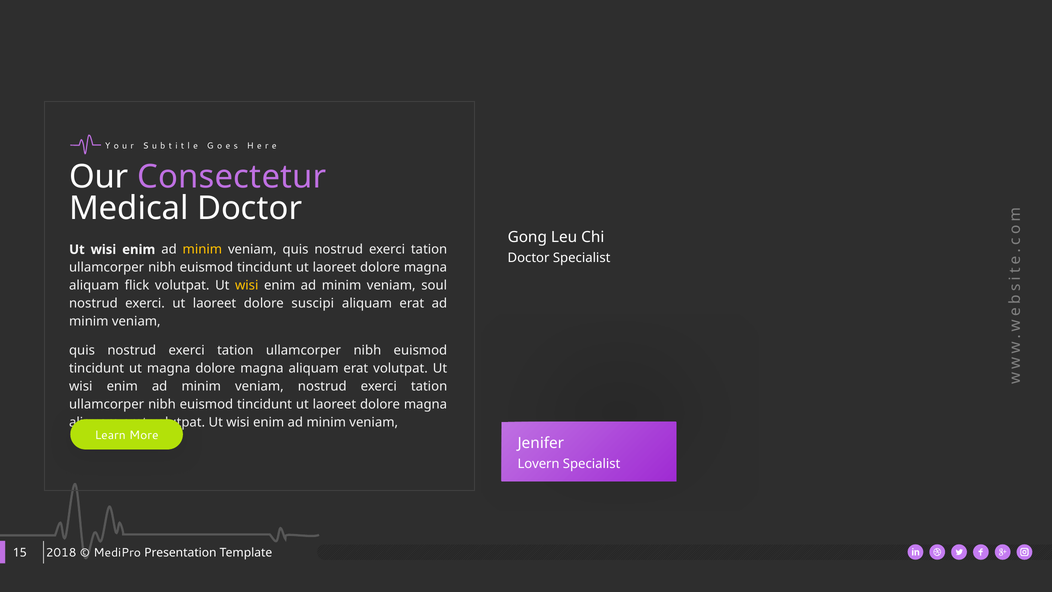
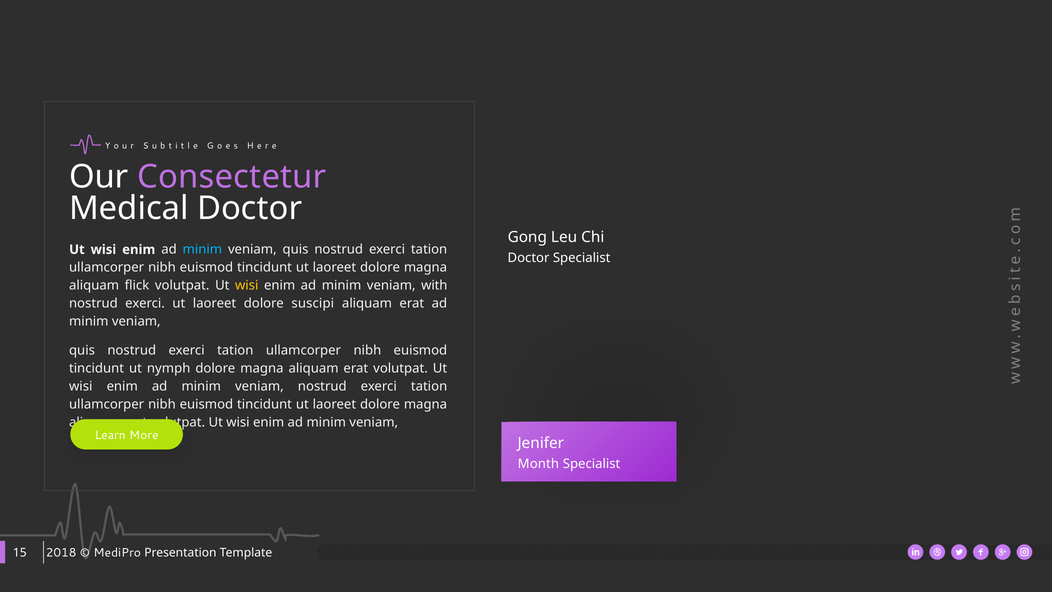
minim at (202, 249) colour: yellow -> light blue
soul: soul -> with
ut magna: magna -> nymph
Lovern: Lovern -> Month
